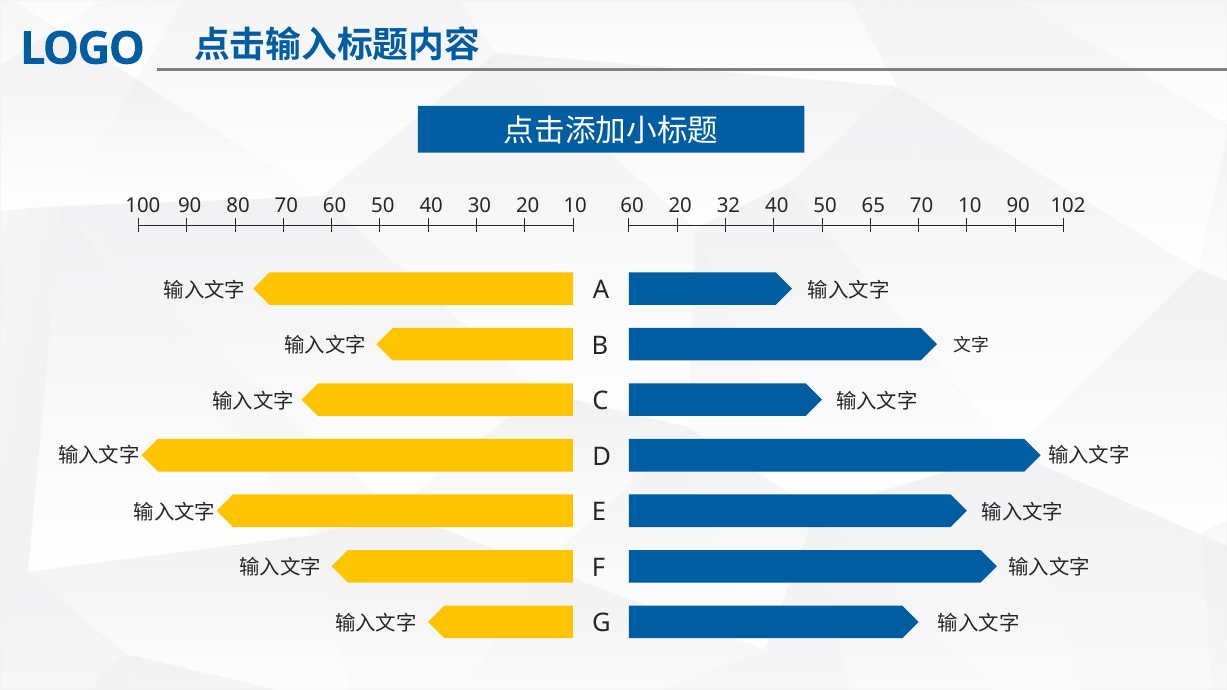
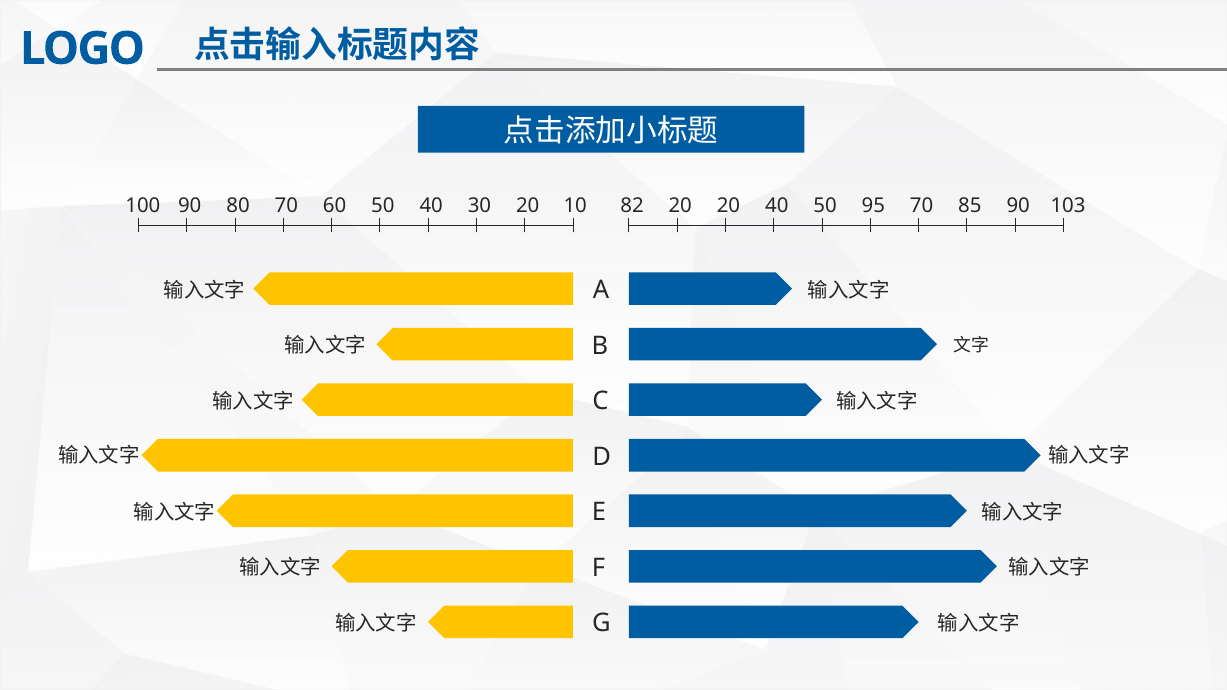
100 60: 60 -> 82
20 32: 32 -> 20
65: 65 -> 95
70 10: 10 -> 85
102: 102 -> 103
